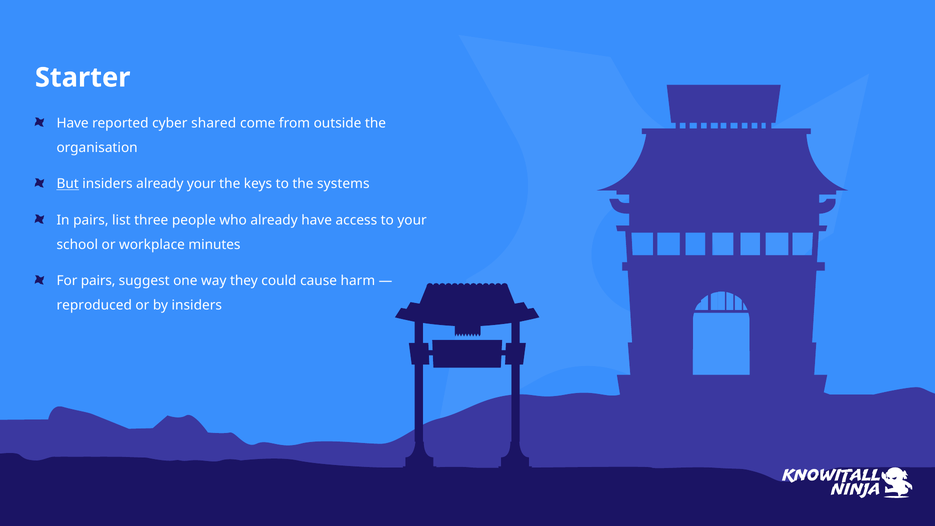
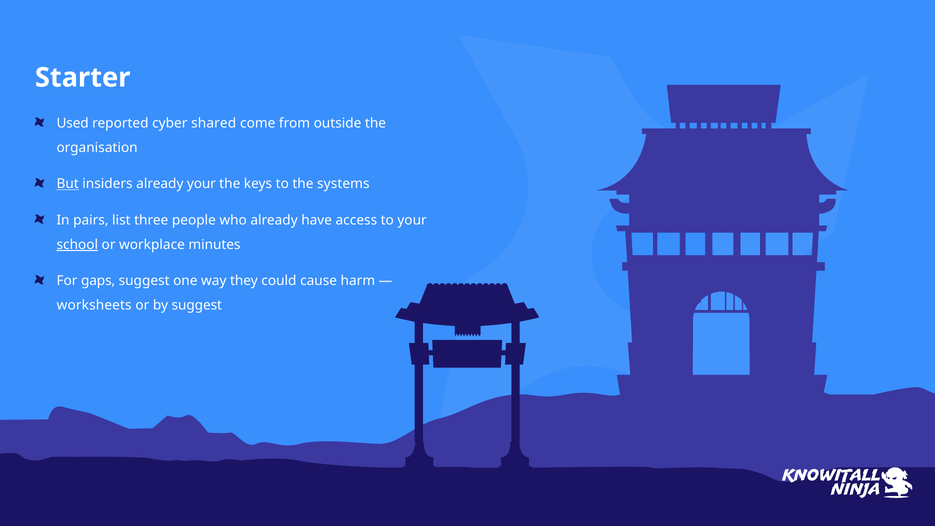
Have at (73, 123): Have -> Used
school underline: none -> present
For pairs: pairs -> gaps
reproduced: reproduced -> worksheets
by insiders: insiders -> suggest
